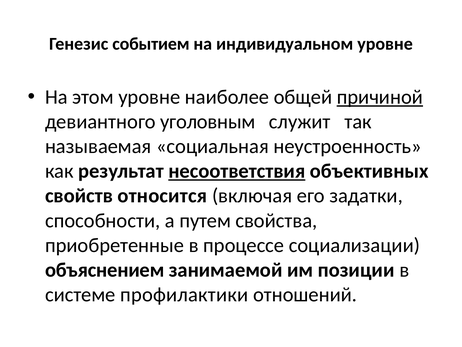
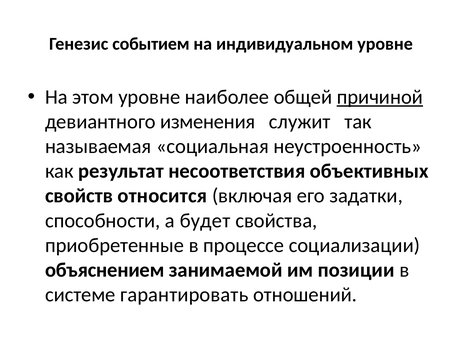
уголовным: уголовным -> изменения
несоответствия underline: present -> none
путем: путем -> будет
профилактики: профилактики -> гарантировать
